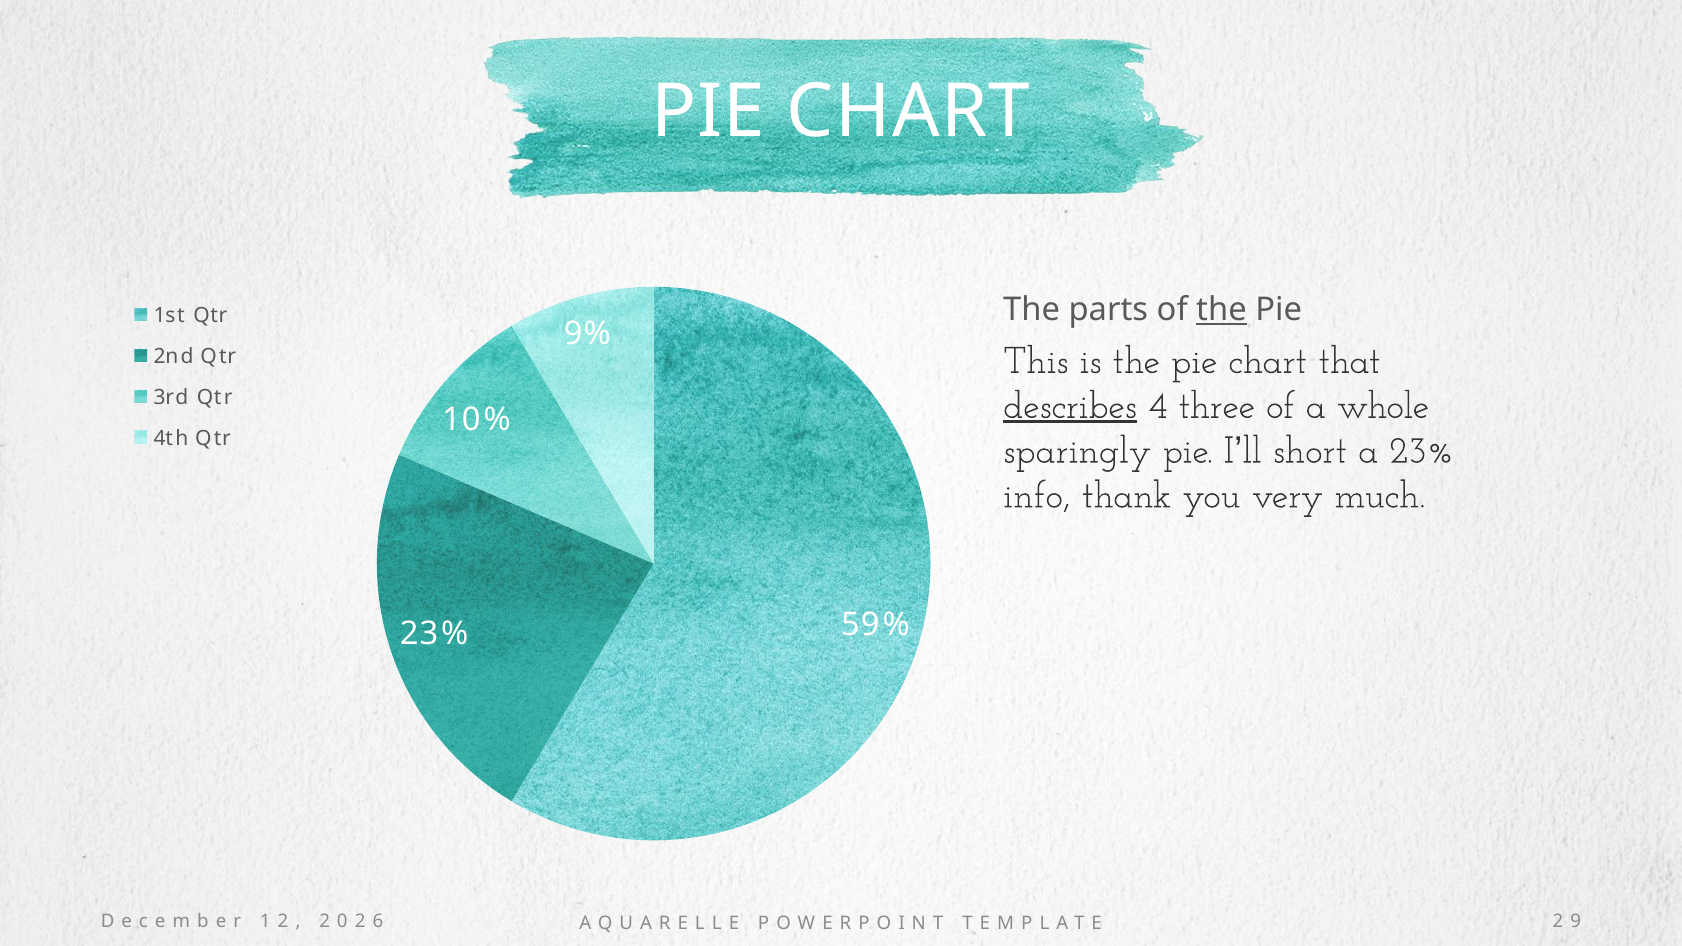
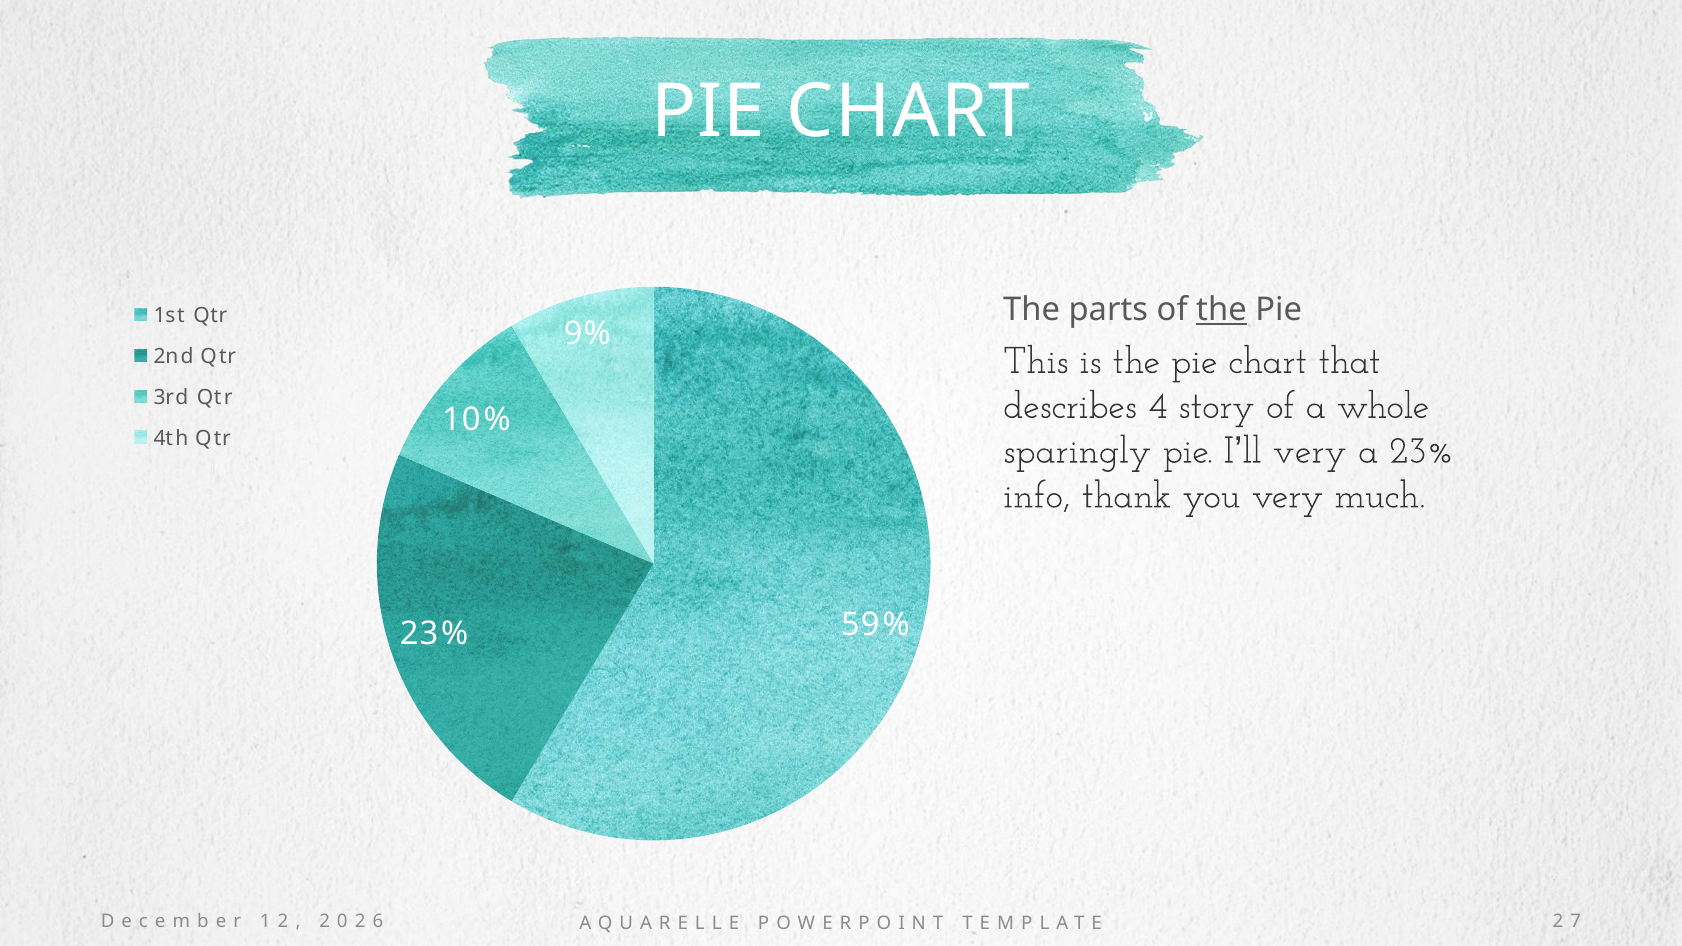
describes underline: present -> none
three: three -> story
I’ll short: short -> very
9: 9 -> 7
